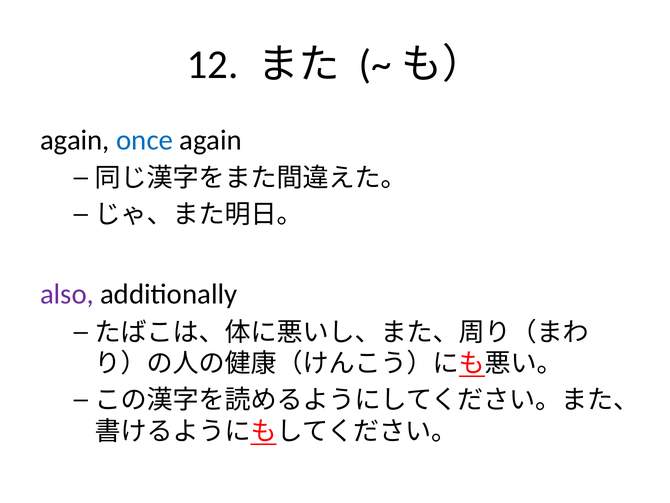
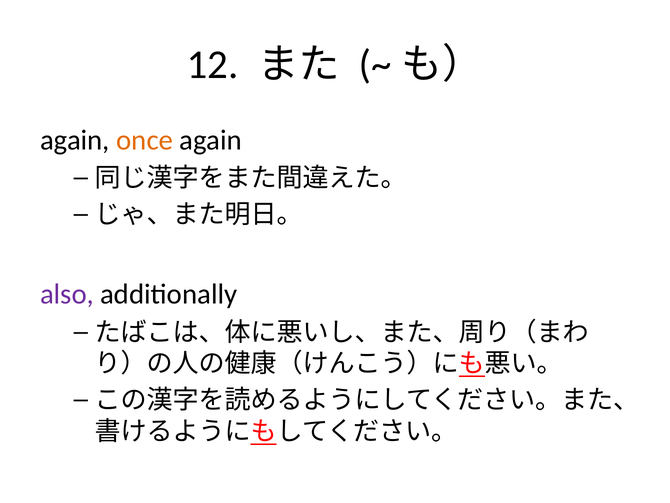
once colour: blue -> orange
